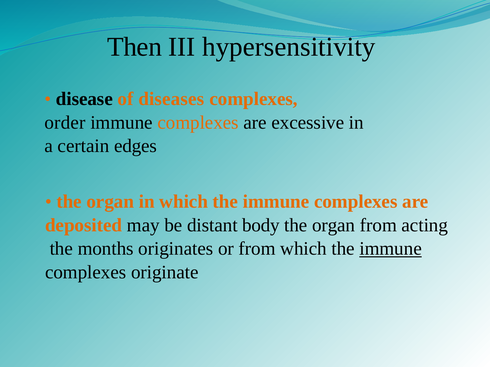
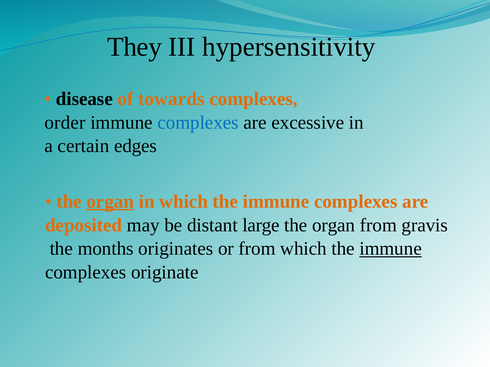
Then: Then -> They
diseases: diseases -> towards
complexes at (198, 123) colour: orange -> blue
organ at (110, 202) underline: none -> present
body: body -> large
acting: acting -> gravis
